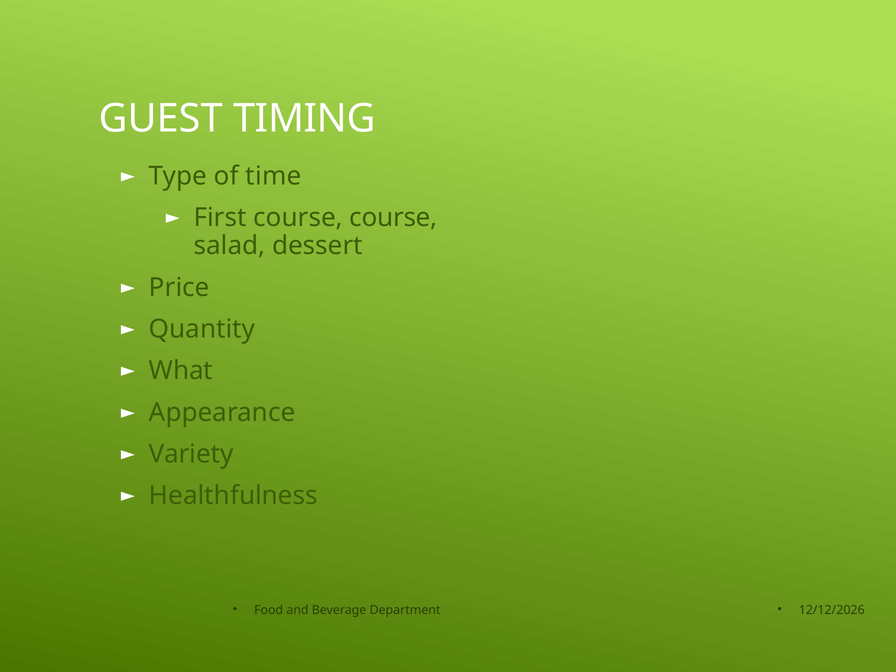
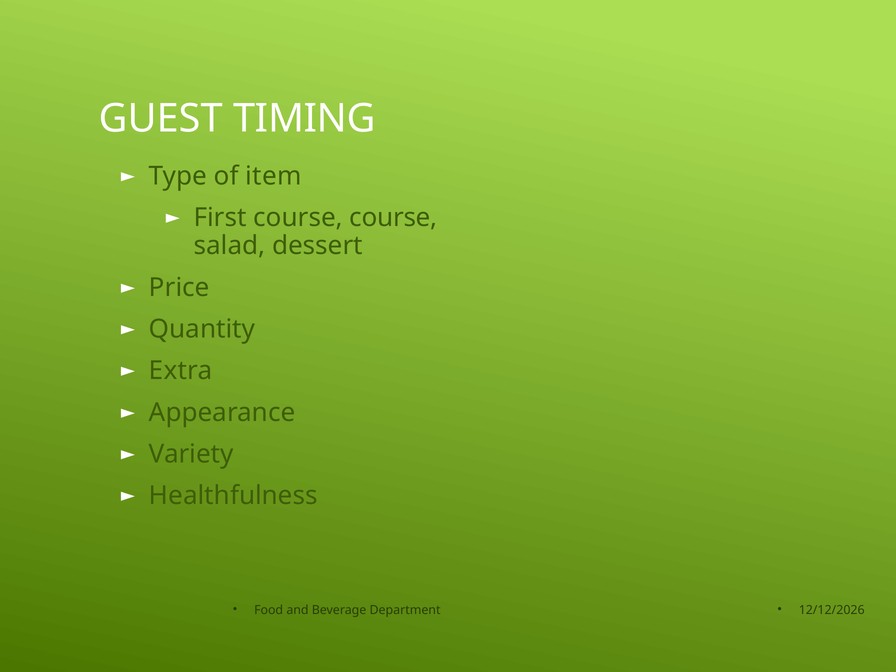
time: time -> item
What: What -> Extra
